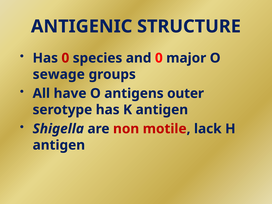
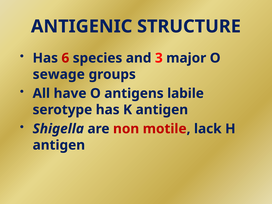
Has 0: 0 -> 6
and 0: 0 -> 3
outer: outer -> labile
